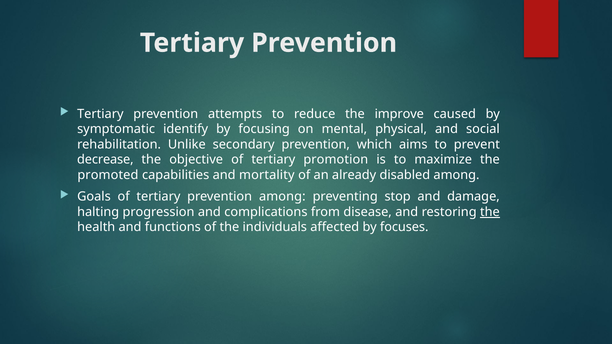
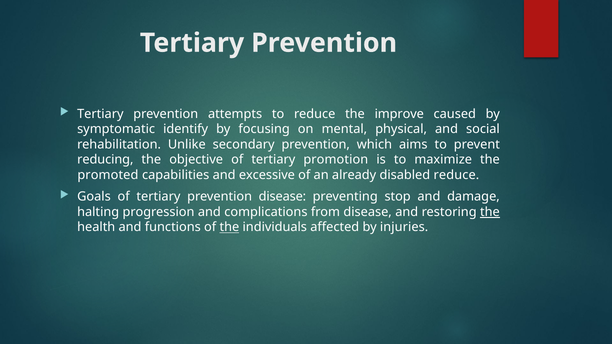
decrease: decrease -> reducing
mortality: mortality -> excessive
disabled among: among -> reduce
prevention among: among -> disease
the at (229, 227) underline: none -> present
focuses: focuses -> injuries
